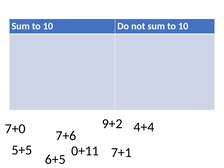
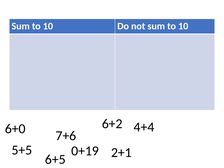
9+2: 9+2 -> 6+2
7+0: 7+0 -> 6+0
0+11: 0+11 -> 0+19
7+1: 7+1 -> 2+1
